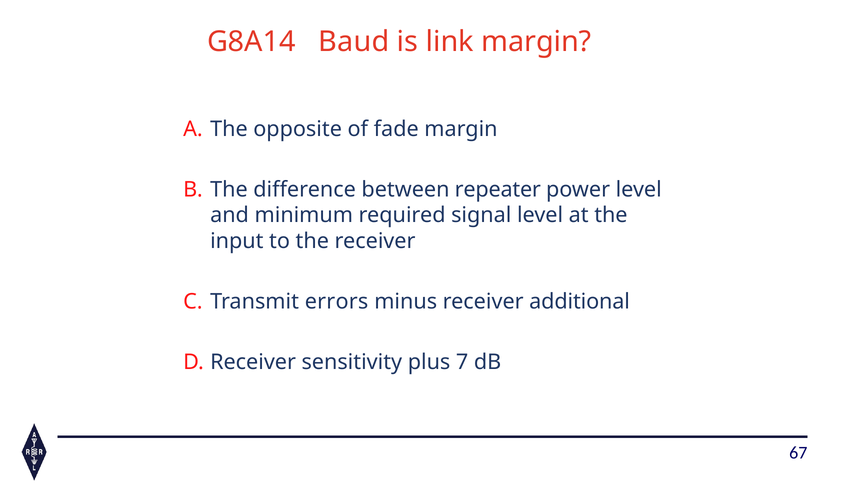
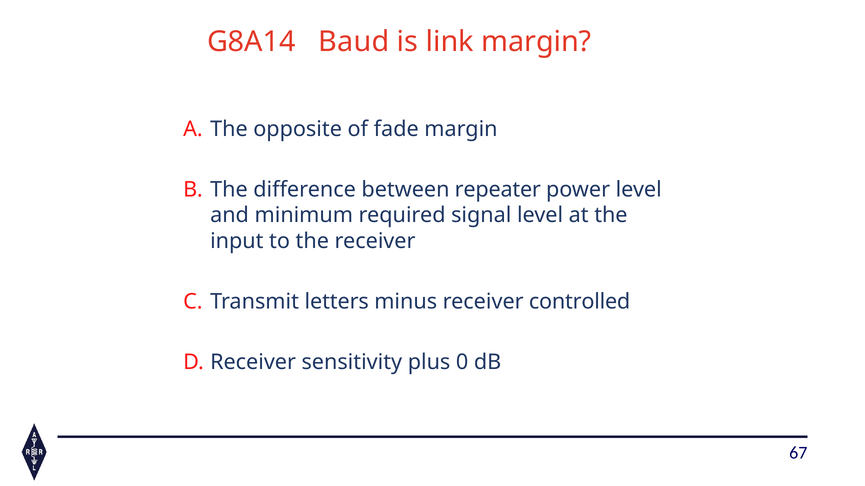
errors: errors -> letters
additional: additional -> controlled
7: 7 -> 0
